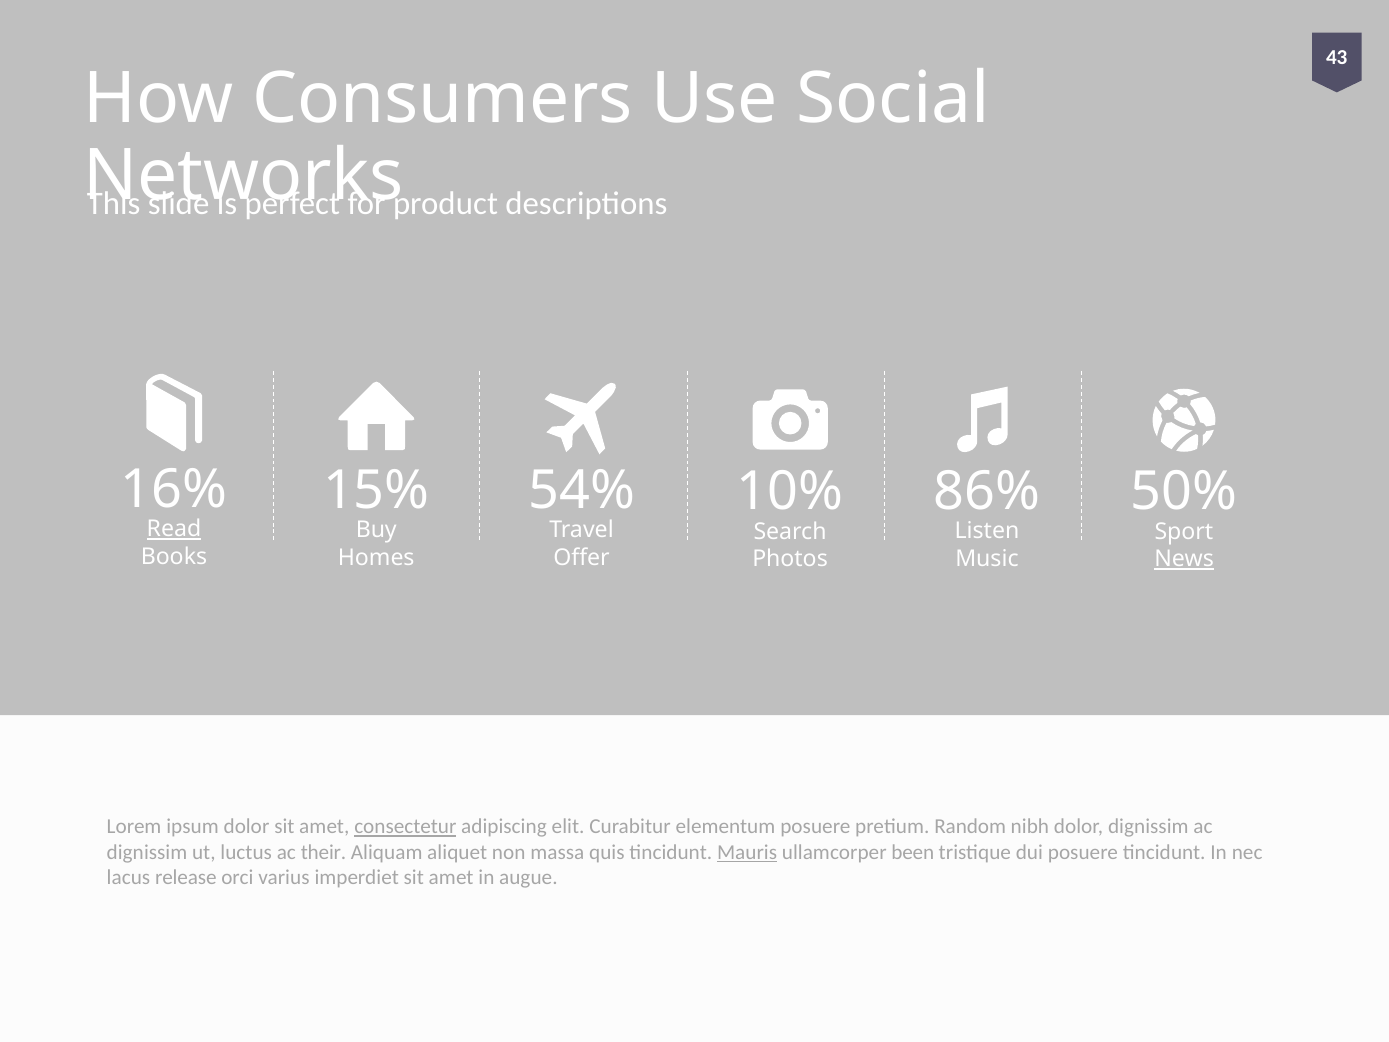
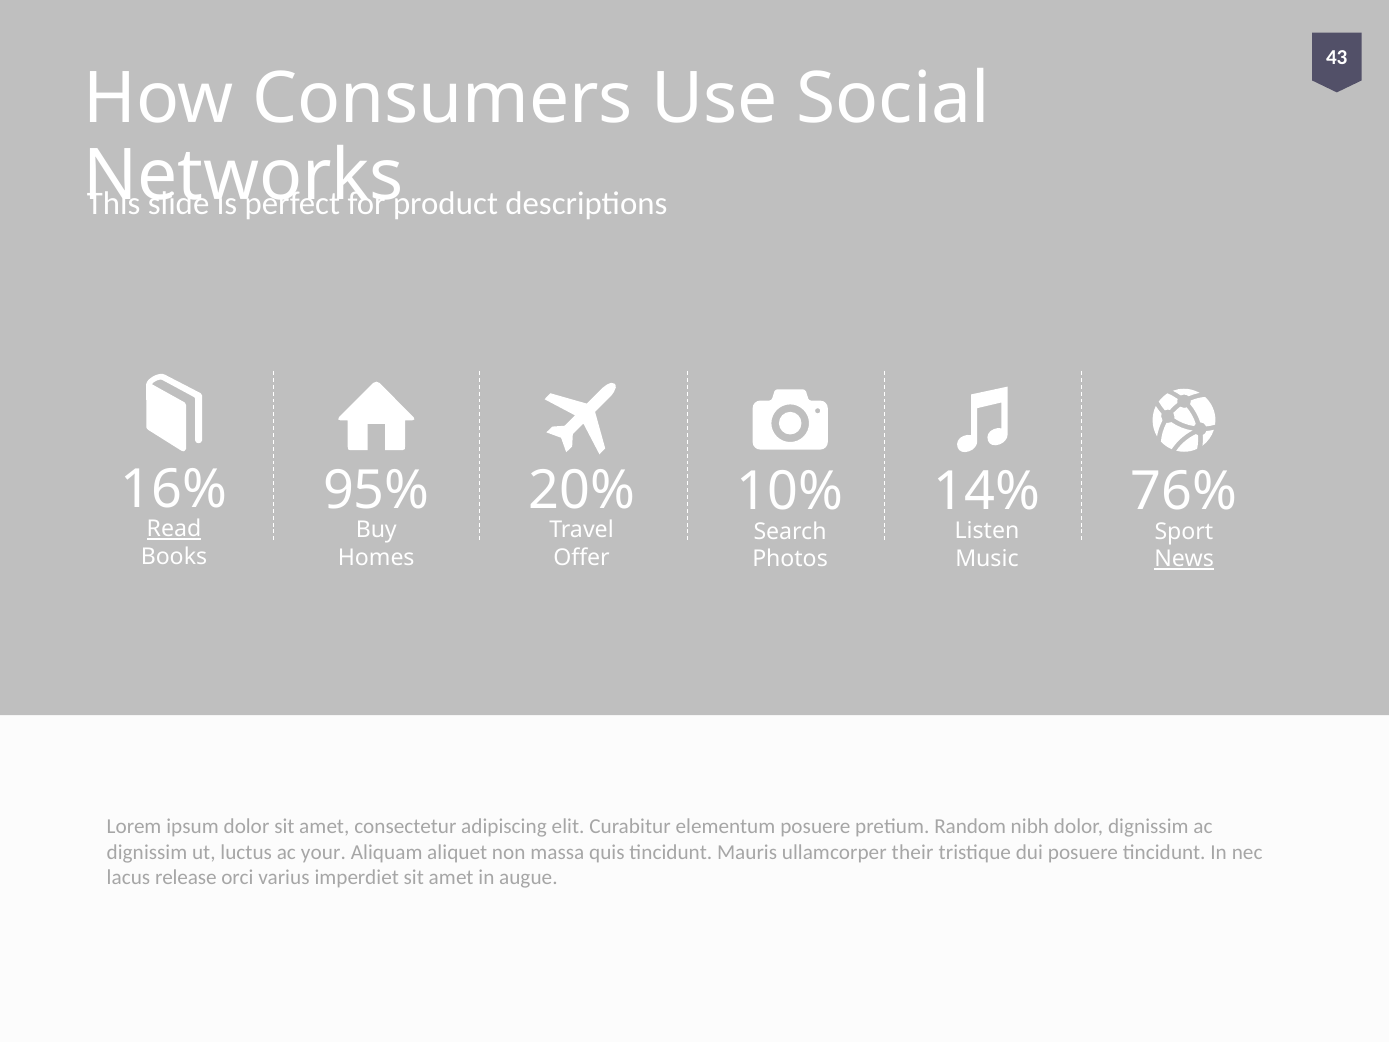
54%: 54% -> 20%
15%: 15% -> 95%
86%: 86% -> 14%
50%: 50% -> 76%
consectetur underline: present -> none
their: their -> your
Mauris underline: present -> none
been: been -> their
